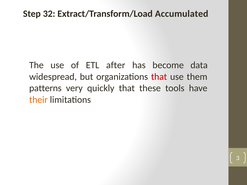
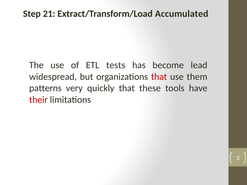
32: 32 -> 21
after: after -> tests
data: data -> lead
their colour: orange -> red
